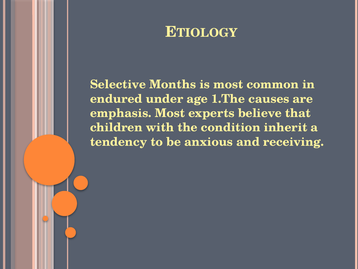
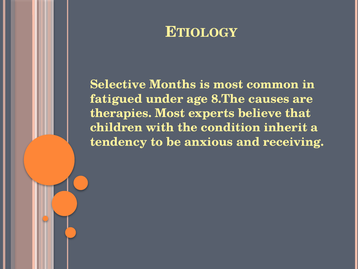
endured: endured -> fatigued
1.The: 1.The -> 8.The
emphasis: emphasis -> therapies
